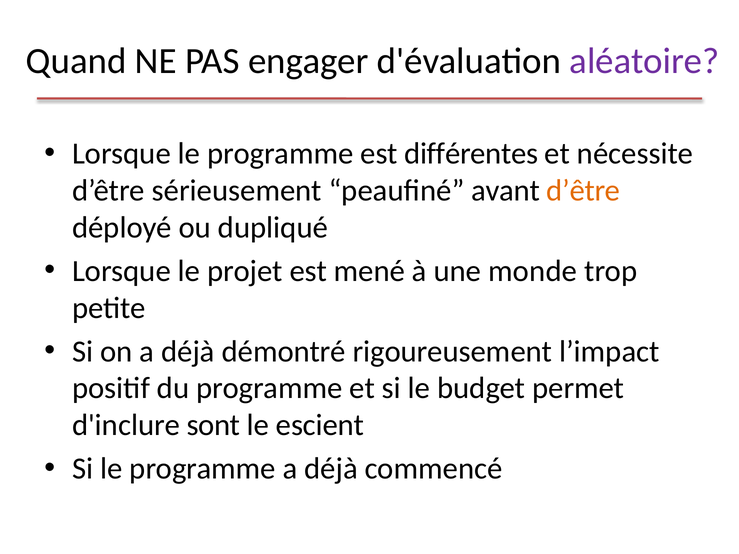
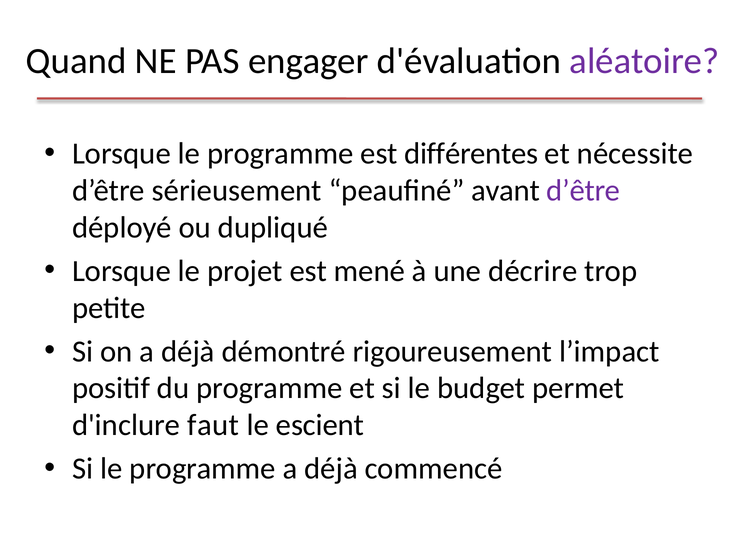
d’être at (583, 191) colour: orange -> purple
monde: monde -> décrire
sont: sont -> faut
